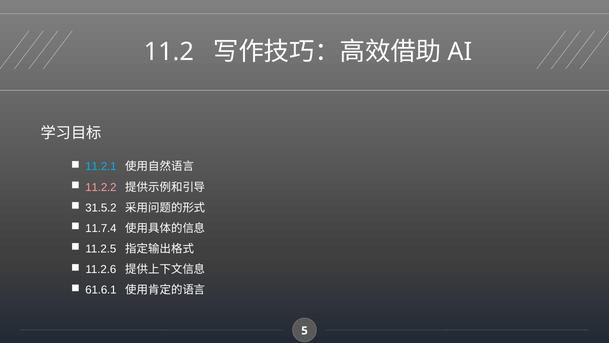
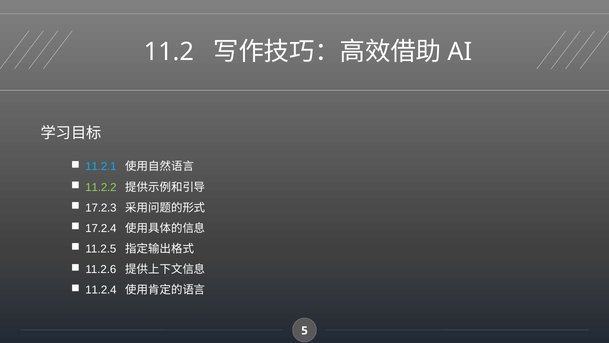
11.2.2 colour: pink -> light green
31.5.2: 31.5.2 -> 17.2.3
11.7.4: 11.7.4 -> 17.2.4
61.6.1: 61.6.1 -> 11.2.4
